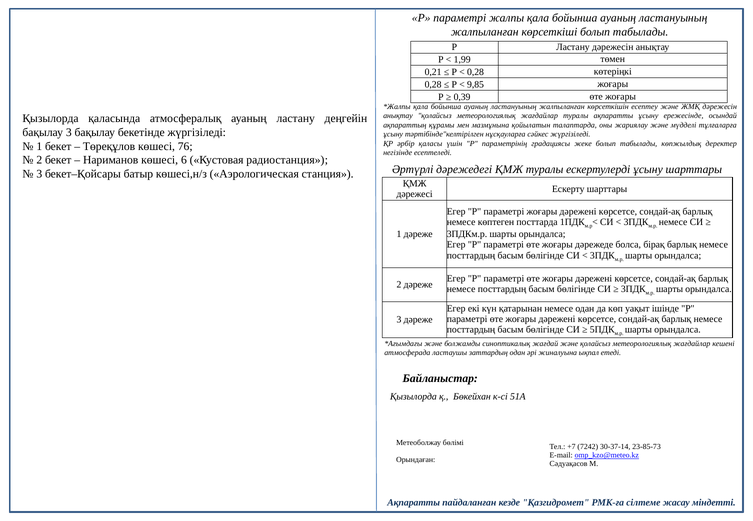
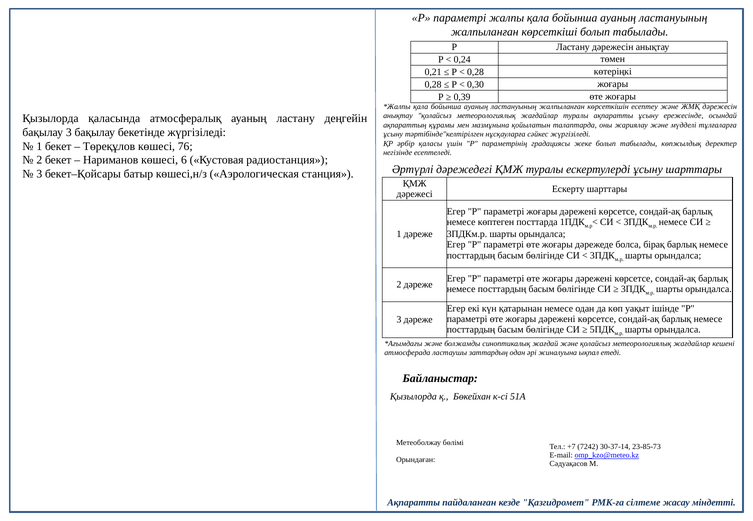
1,99: 1,99 -> 0,24
9,85: 9,85 -> 0,30
